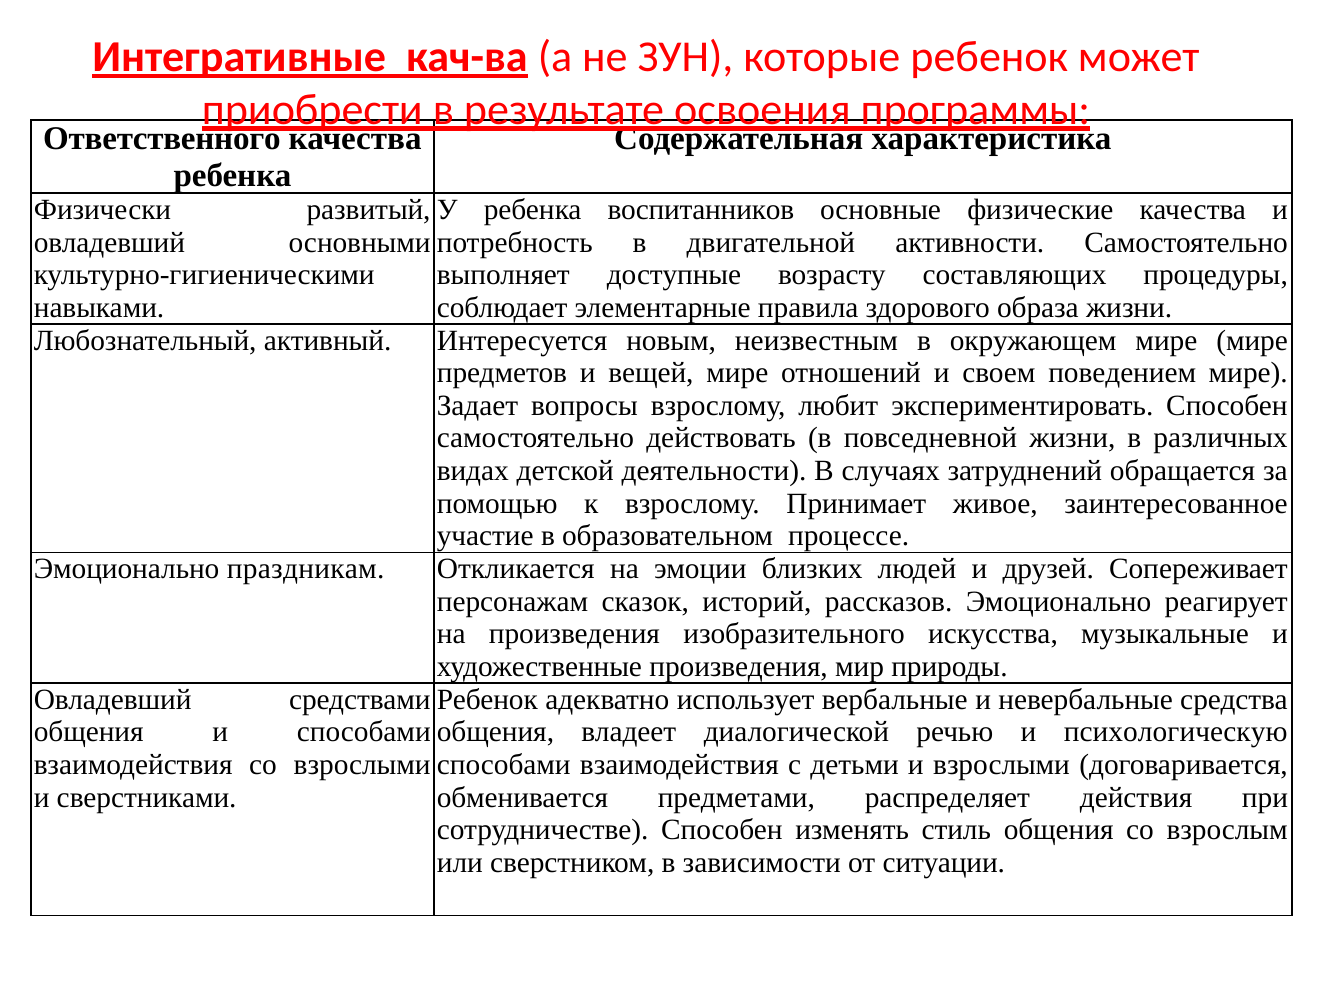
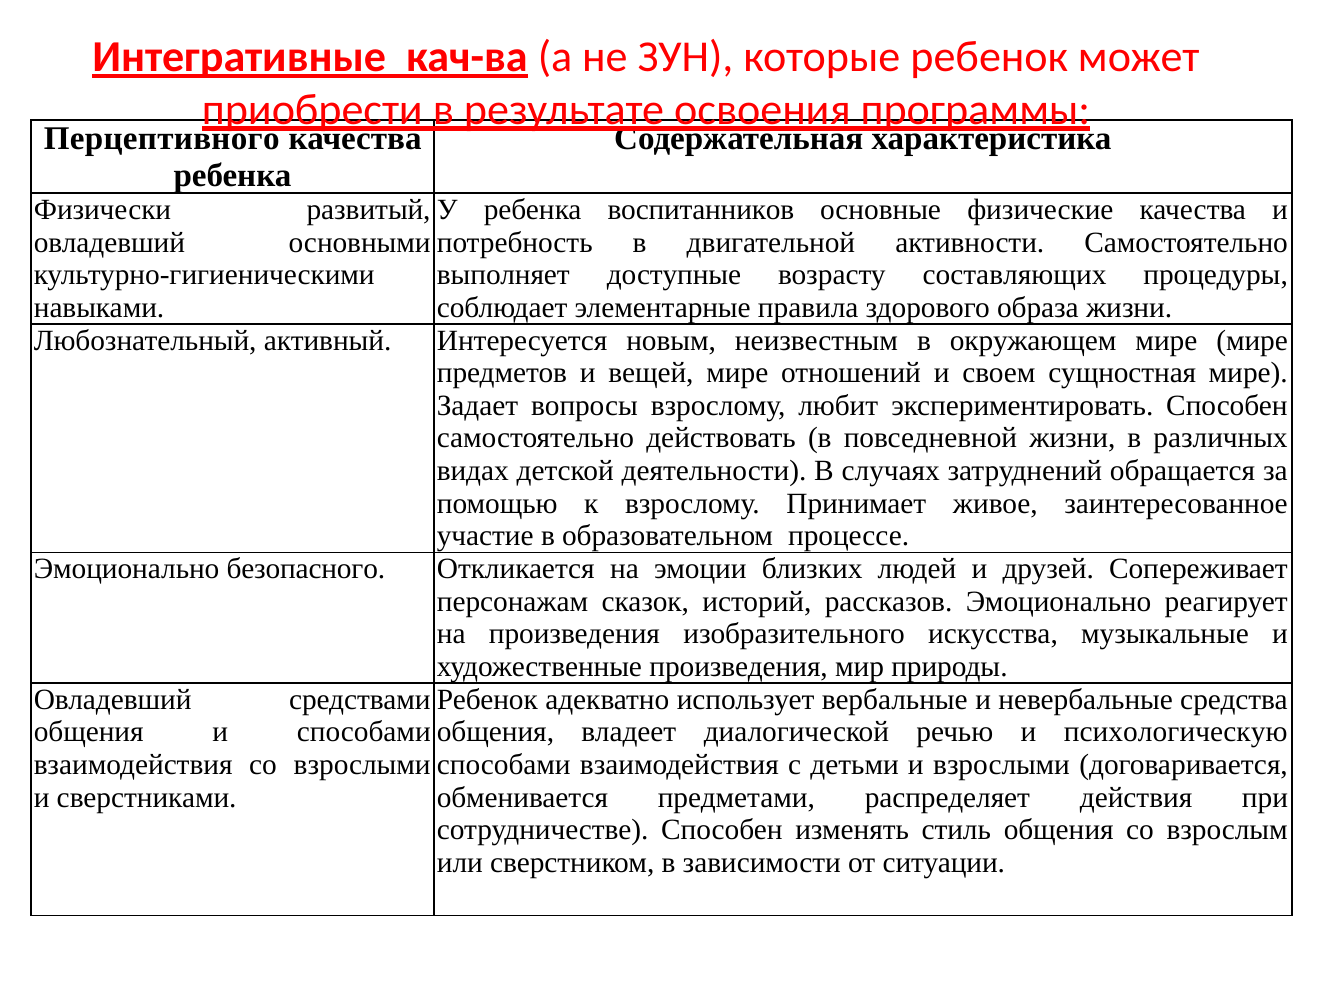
Ответственного: Ответственного -> Перцептивного
поведением: поведением -> сущностная
праздникам: праздникам -> безопасного
